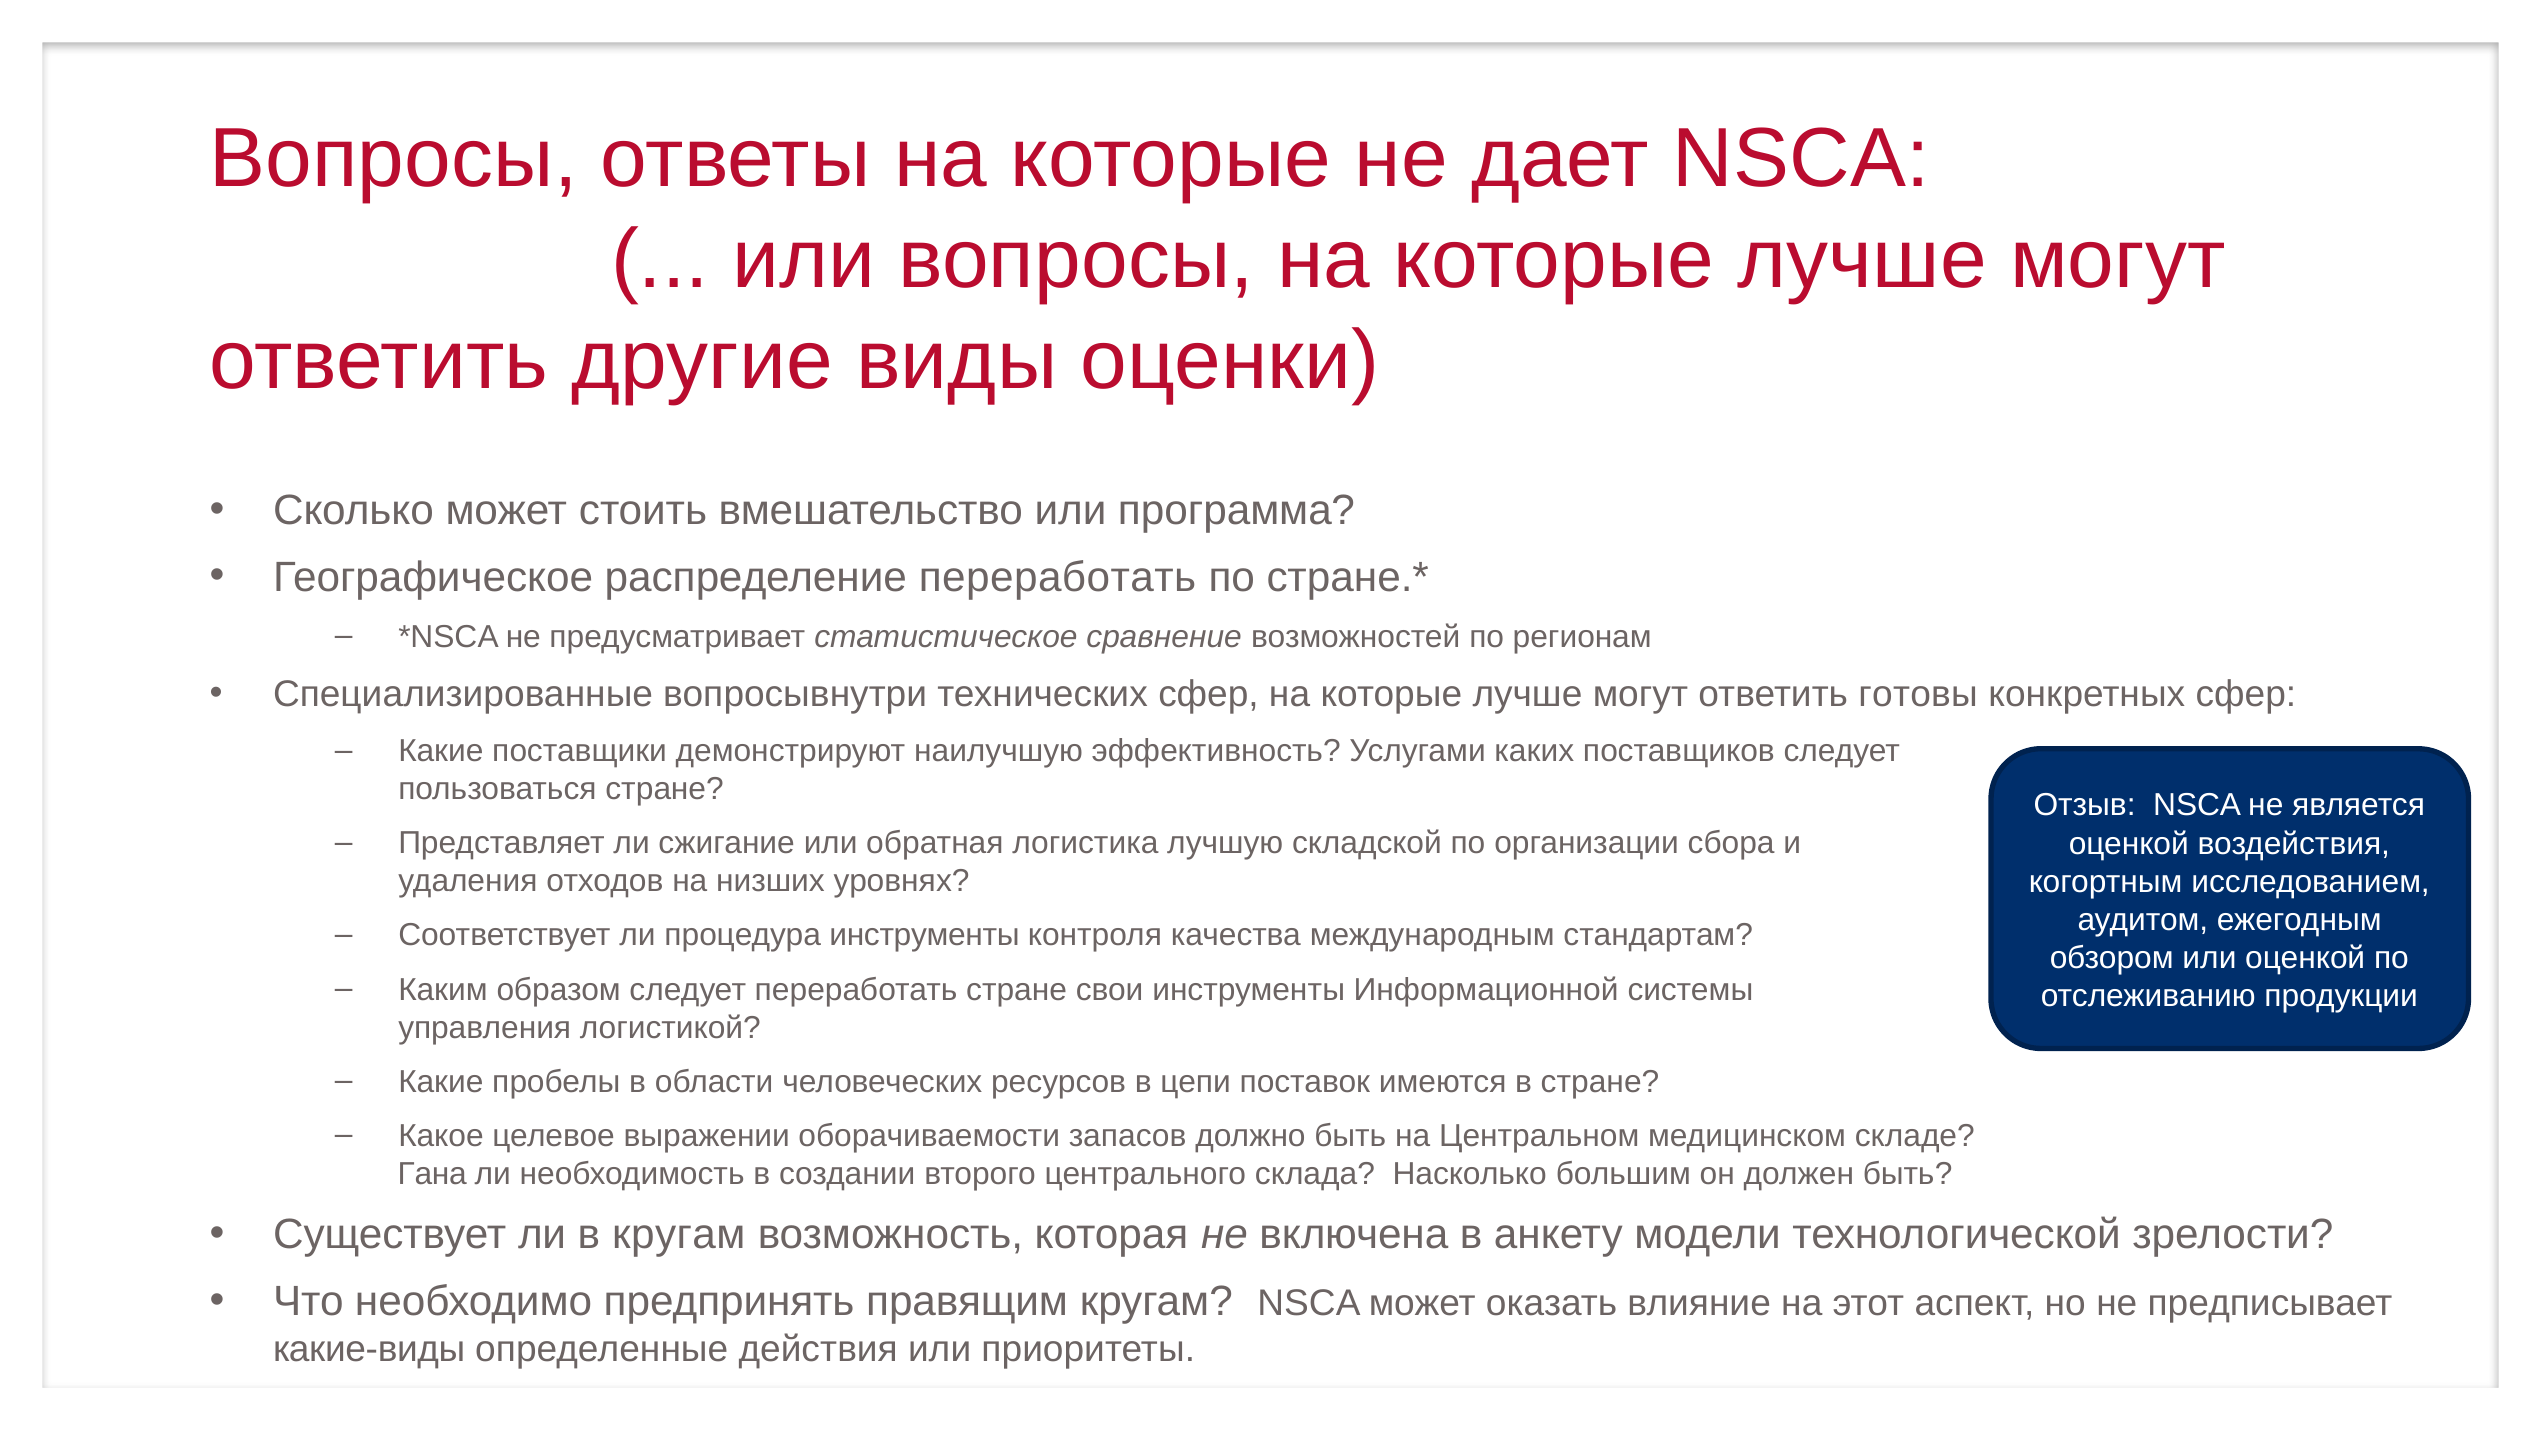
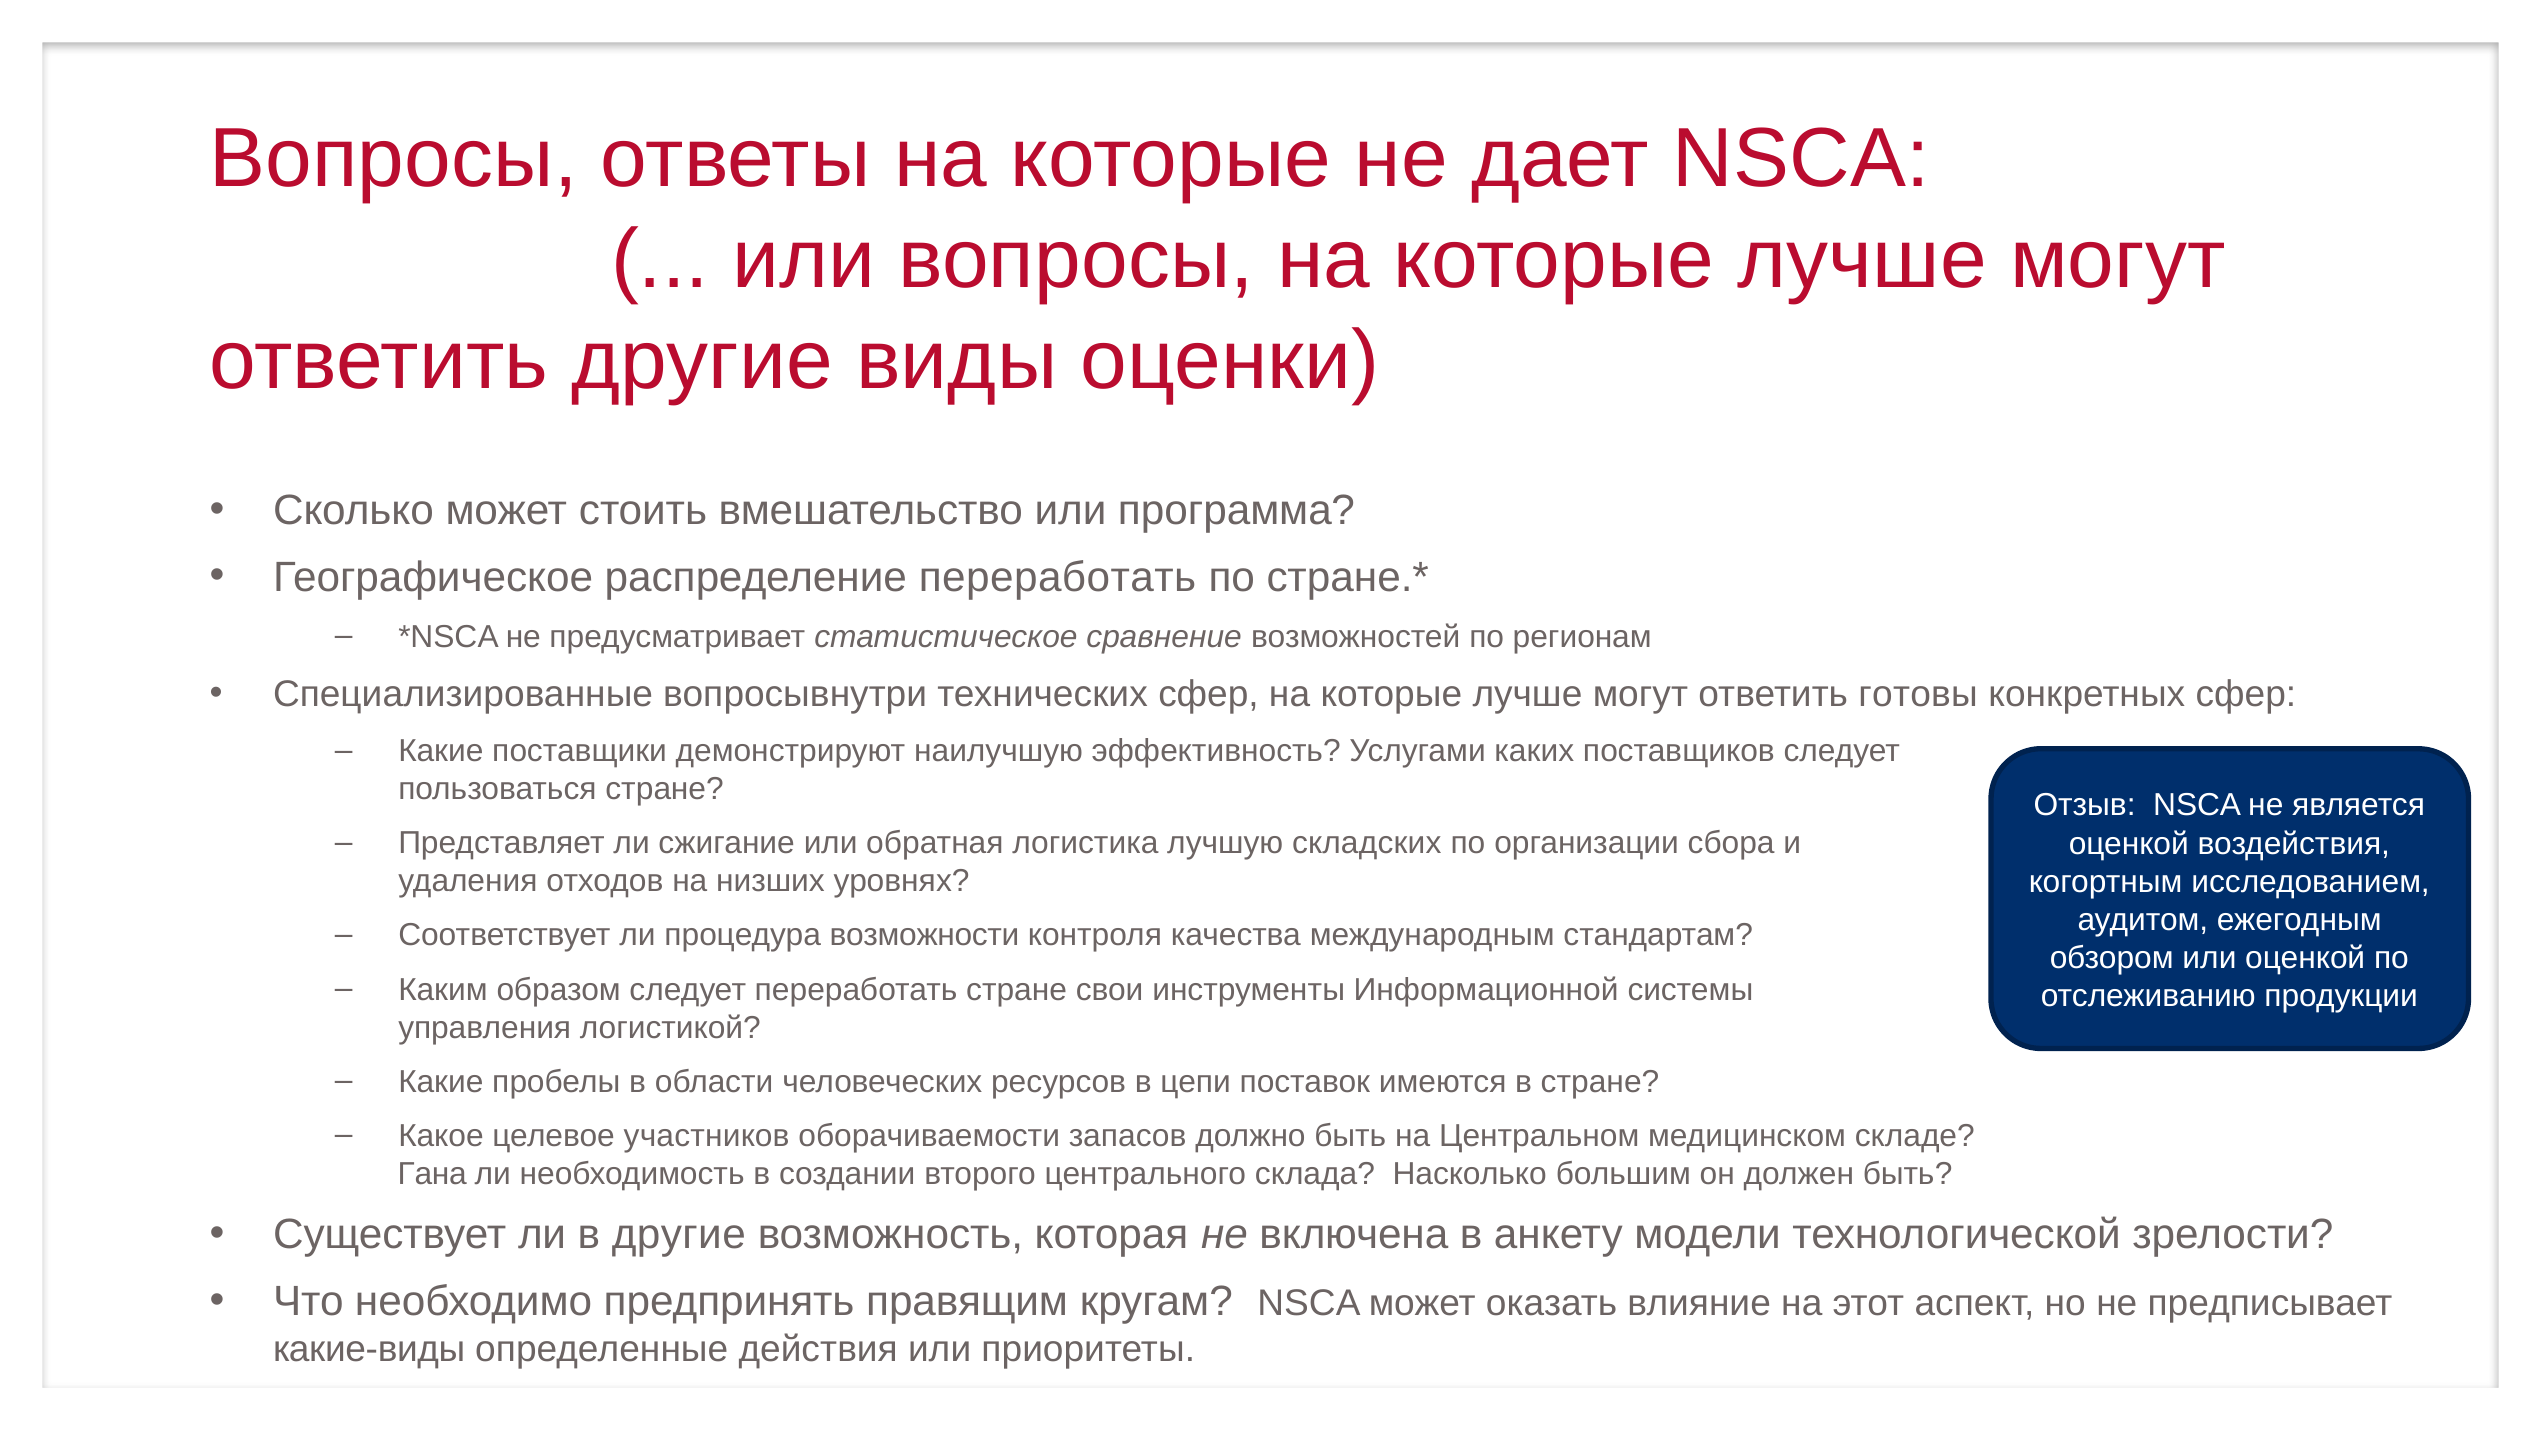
складской: складской -> складских
процедура инструменты: инструменты -> возможности
выражении: выражении -> участников
в кругам: кругам -> другие
